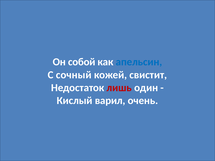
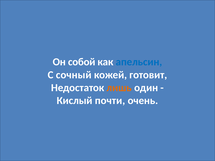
свистит: свистит -> готовит
лишь colour: red -> orange
варил: варил -> почти
